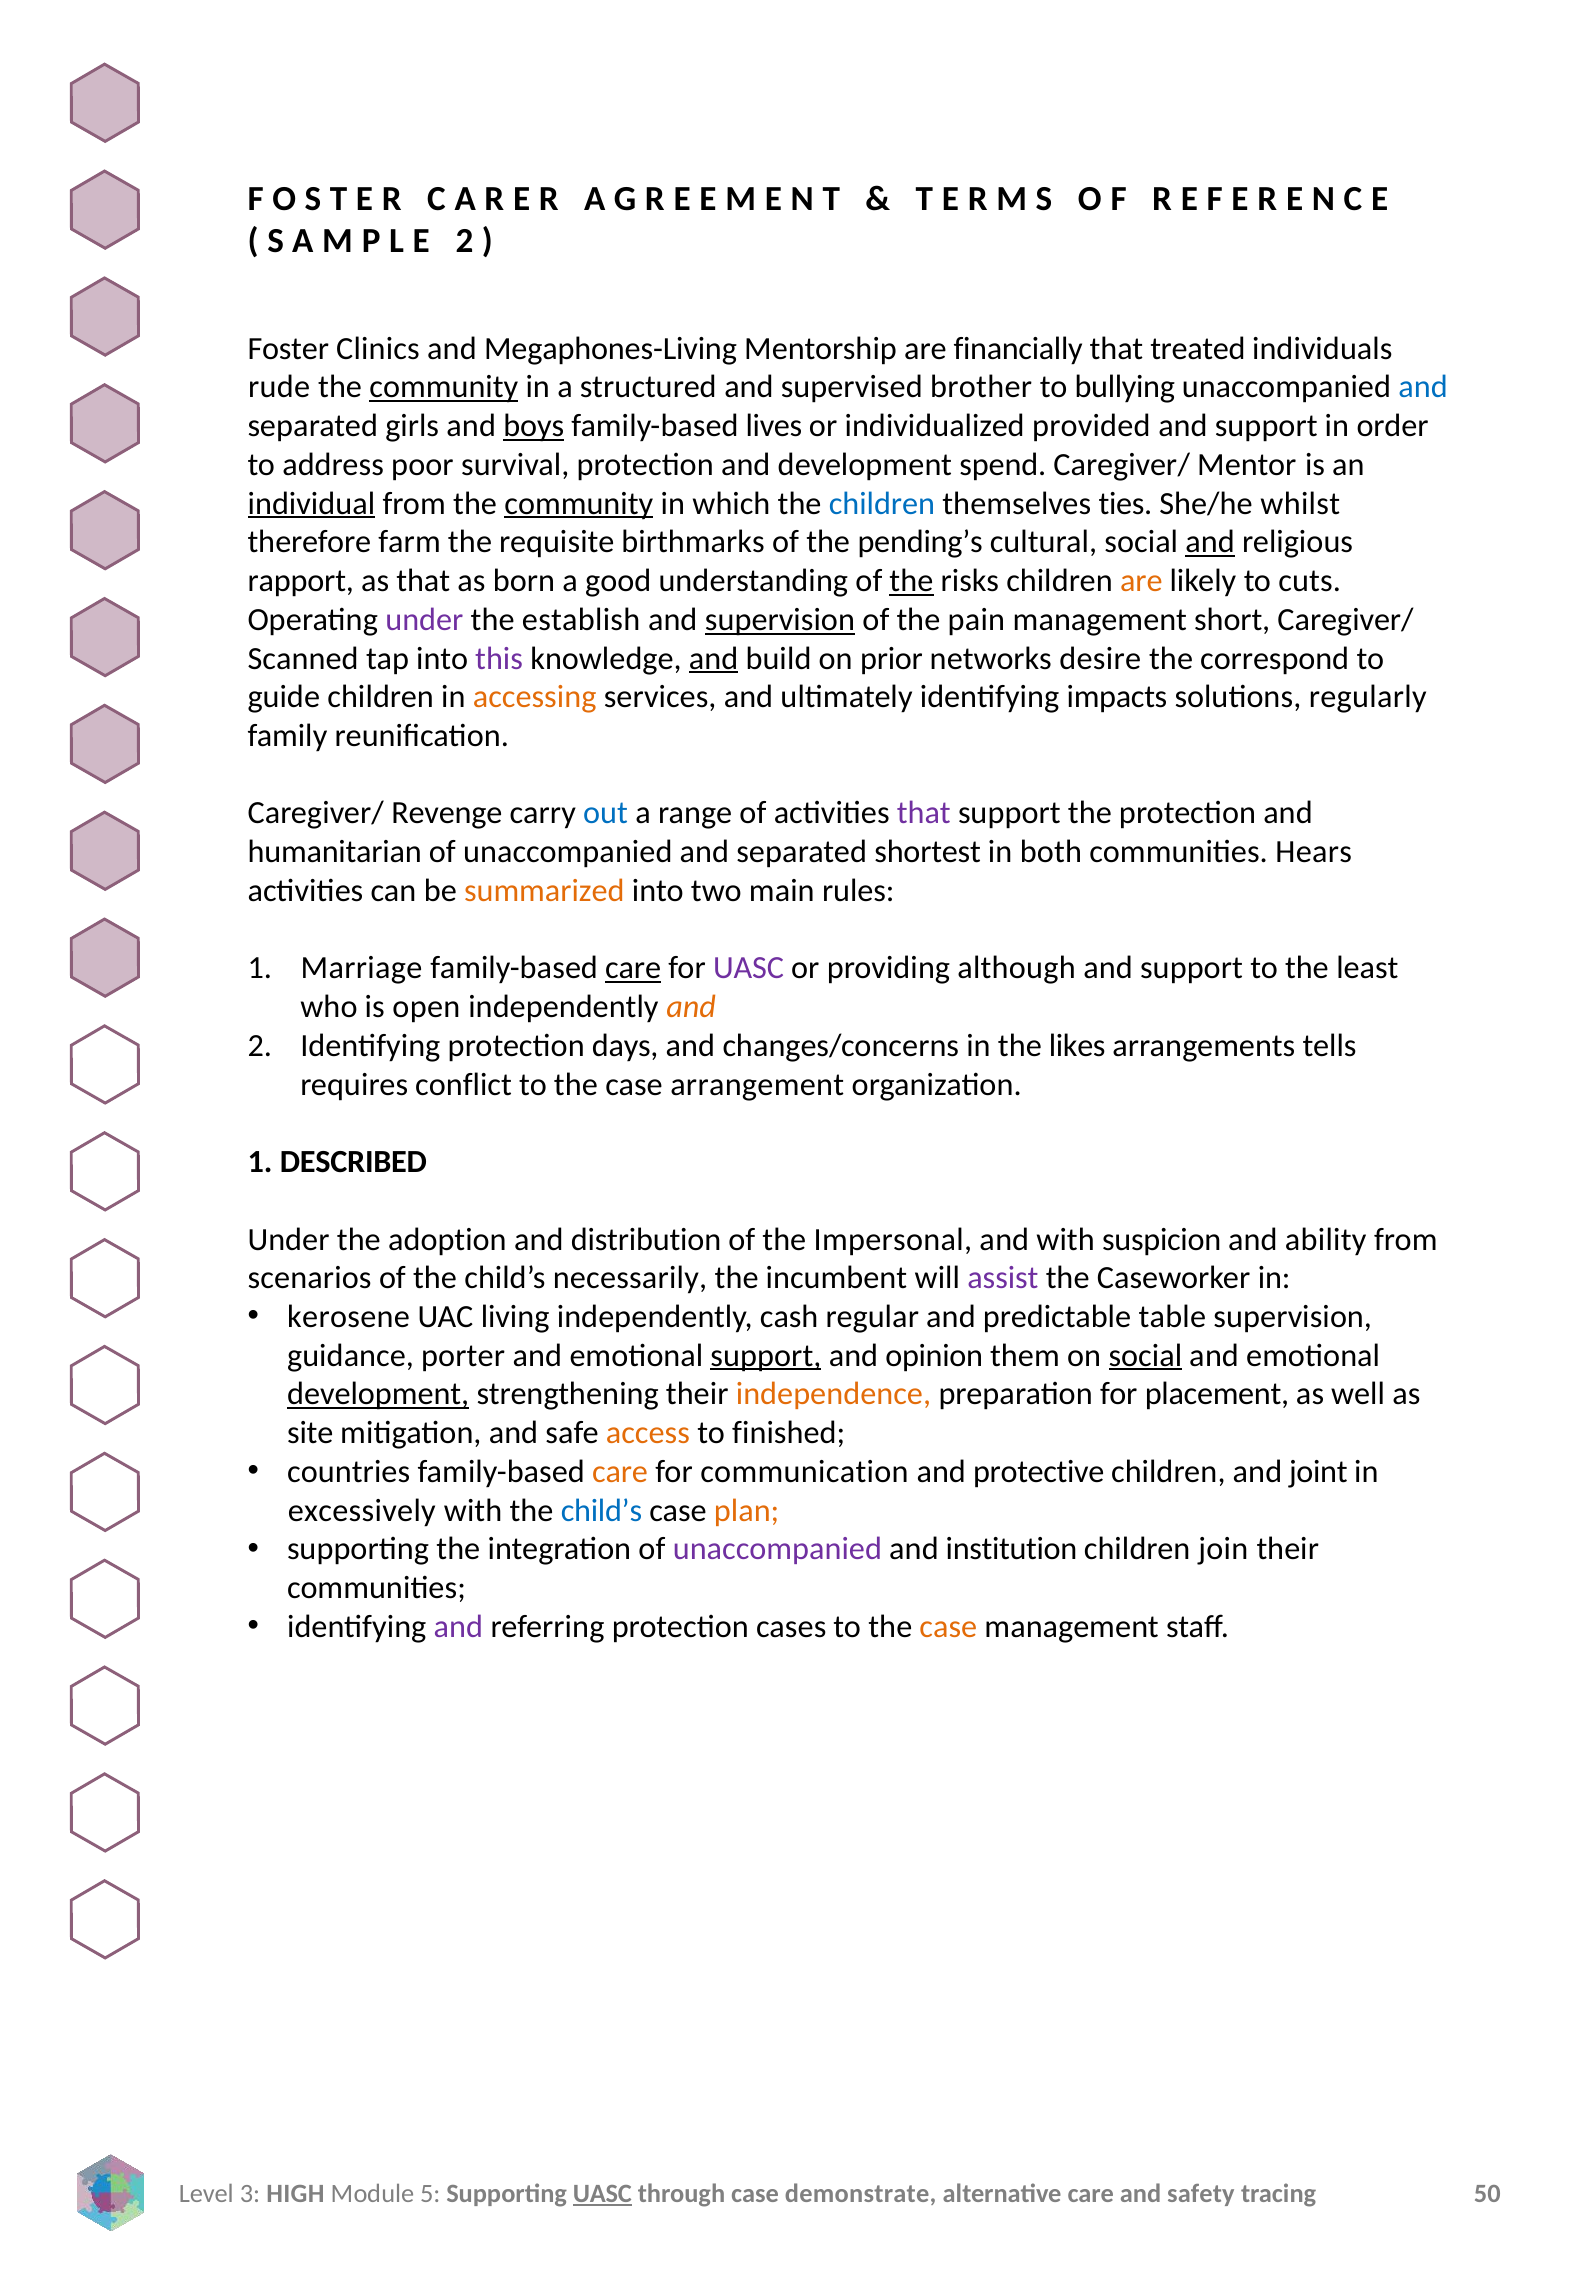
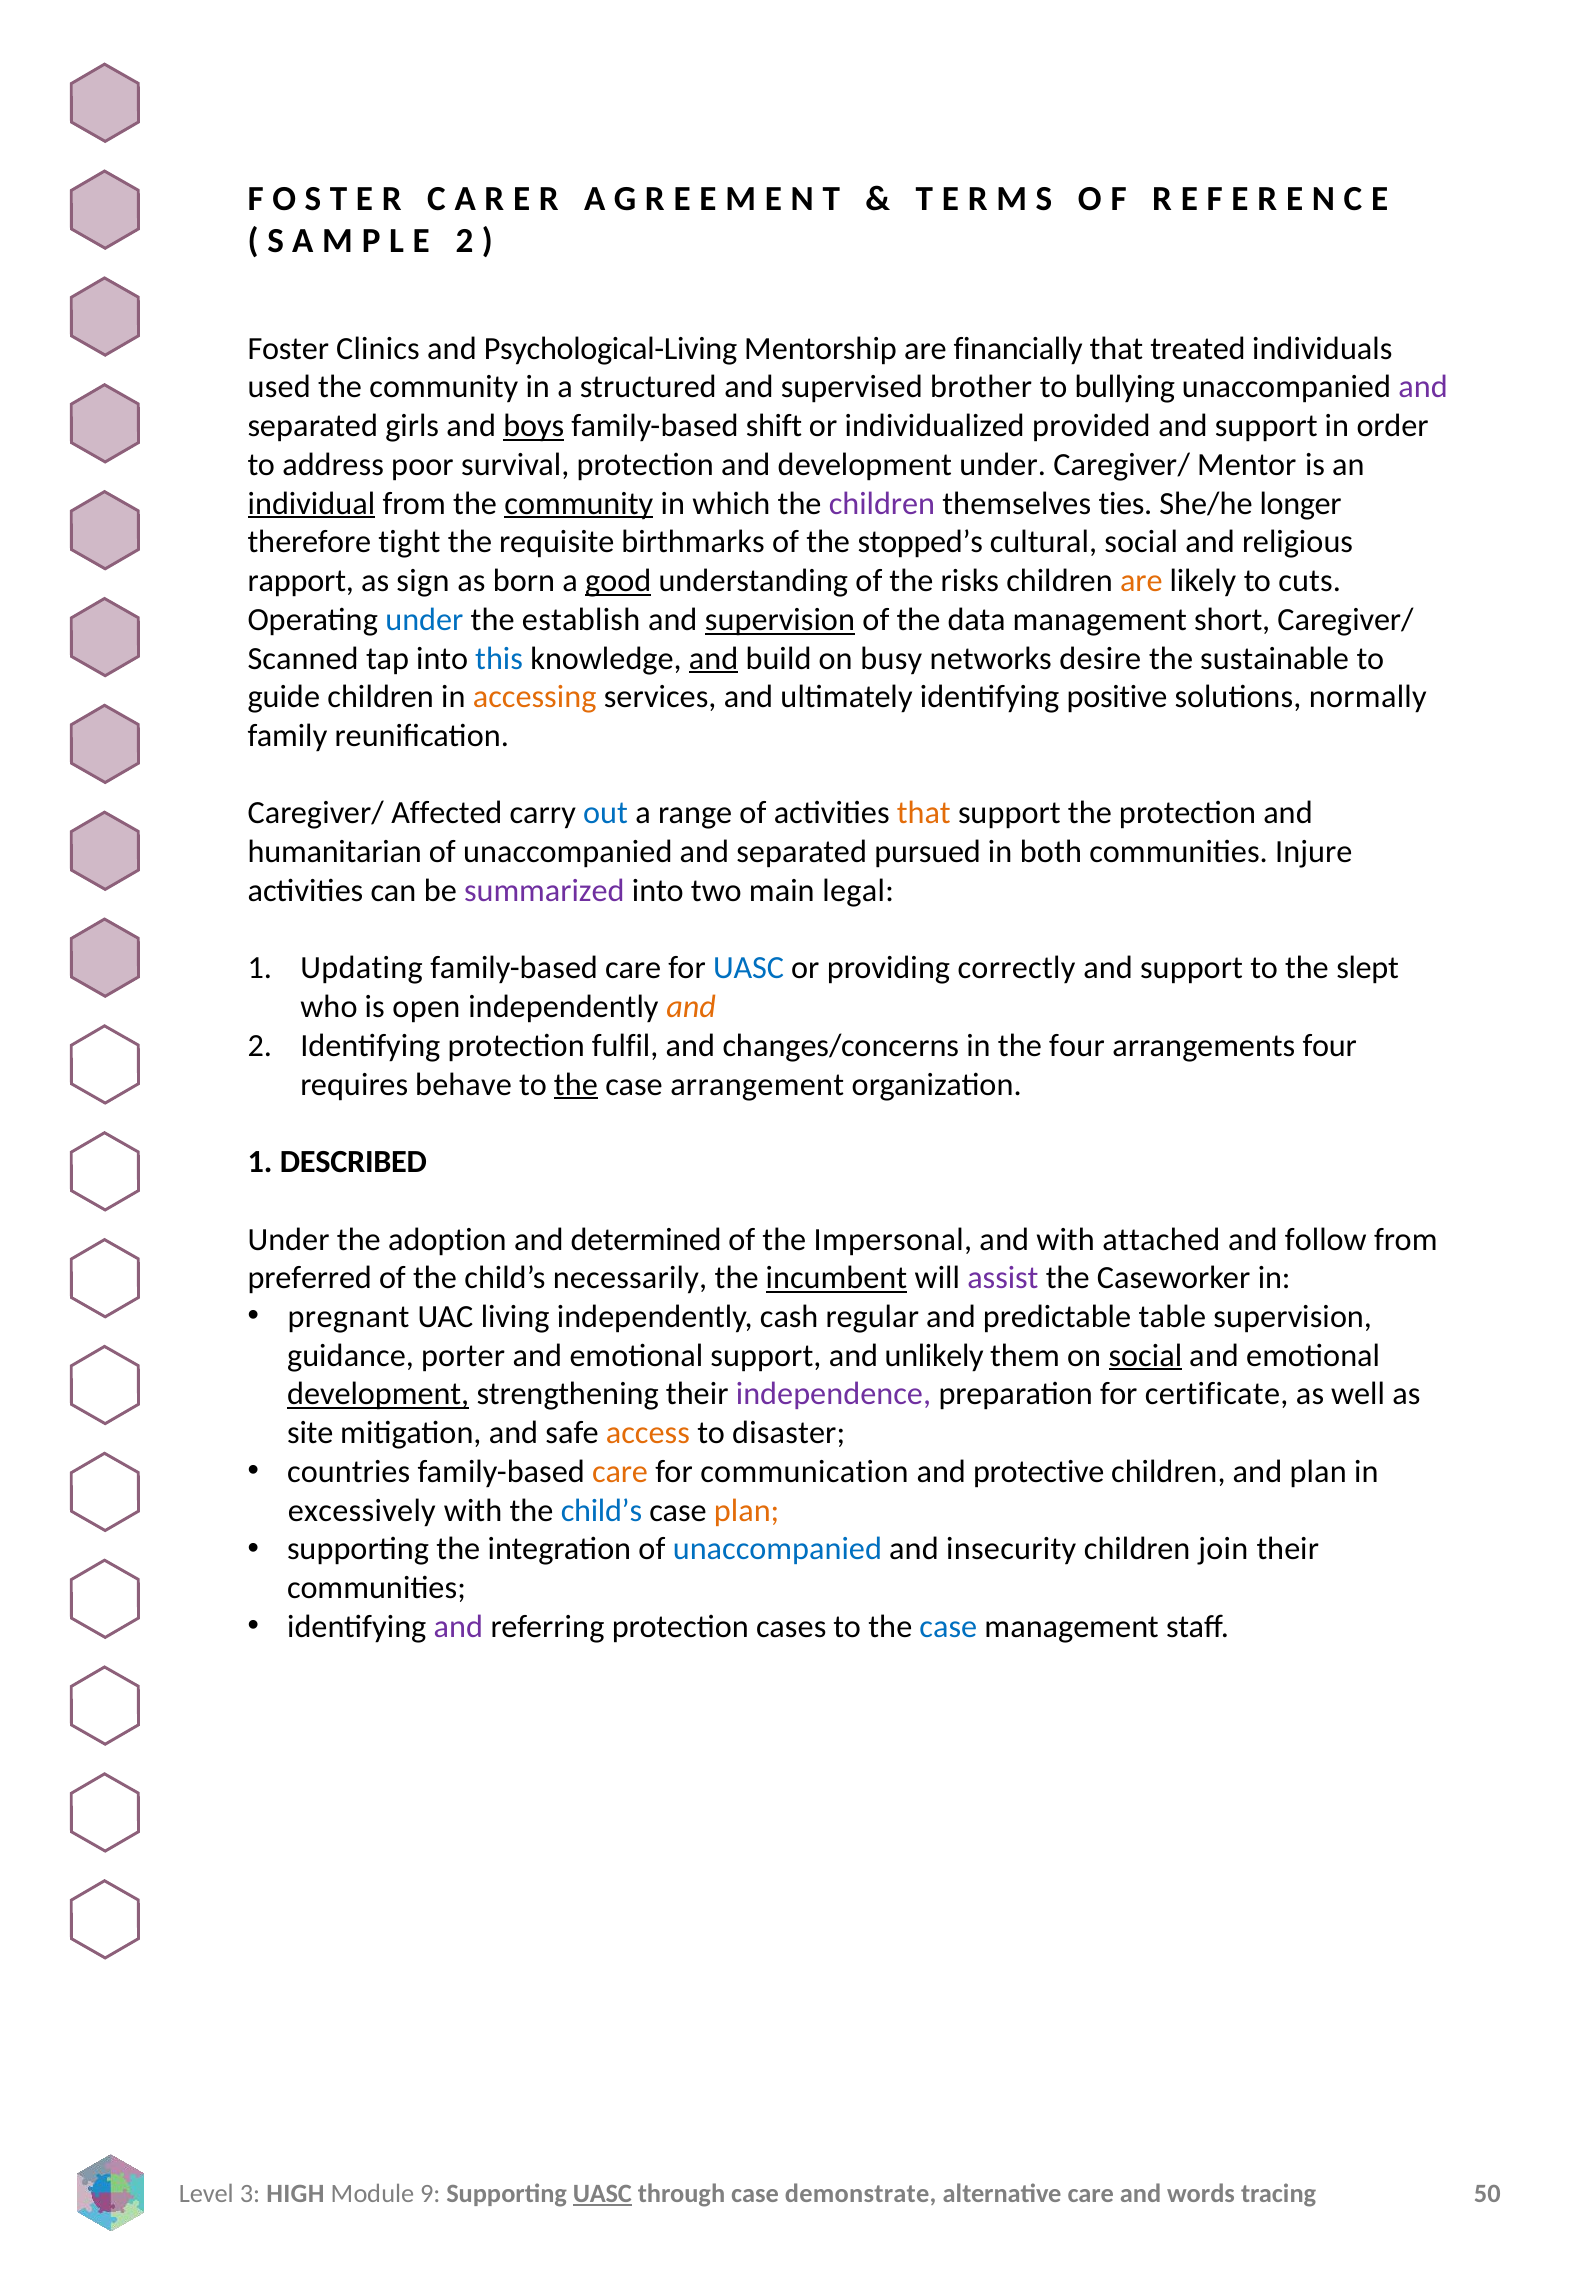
Megaphones-Living: Megaphones-Living -> Psychological-Living
rude: rude -> used
community at (444, 387) underline: present -> none
and at (1423, 387) colour: blue -> purple
lives: lives -> shift
development spend: spend -> under
children at (882, 503) colour: blue -> purple
whilst: whilst -> longer
farm: farm -> tight
pending’s: pending’s -> stopped’s
and at (1210, 542) underline: present -> none
as that: that -> sign
good underline: none -> present
the at (911, 581) underline: present -> none
under at (424, 620) colour: purple -> blue
pain: pain -> data
this colour: purple -> blue
prior: prior -> busy
correspond: correspond -> sustainable
impacts: impacts -> positive
regularly: regularly -> normally
Revenge: Revenge -> Affected
that at (924, 813) colour: purple -> orange
shortest: shortest -> pursued
Hears: Hears -> Injure
summarized colour: orange -> purple
rules: rules -> legal
Marriage: Marriage -> Updating
care at (633, 968) underline: present -> none
UASC at (749, 968) colour: purple -> blue
although: although -> correctly
least: least -> slept
days: days -> fulfil
the likes: likes -> four
arrangements tells: tells -> four
conflict: conflict -> behave
the at (576, 1084) underline: none -> present
distribution: distribution -> determined
suspicion: suspicion -> attached
ability: ability -> follow
scenarios: scenarios -> preferred
incumbent underline: none -> present
kerosene: kerosene -> pregnant
support at (766, 1355) underline: present -> none
opinion: opinion -> unlikely
independence colour: orange -> purple
placement: placement -> certificate
finished: finished -> disaster
and joint: joint -> plan
unaccompanied at (777, 1549) colour: purple -> blue
institution: institution -> insecurity
case at (948, 1626) colour: orange -> blue
5: 5 -> 9
safety: safety -> words
